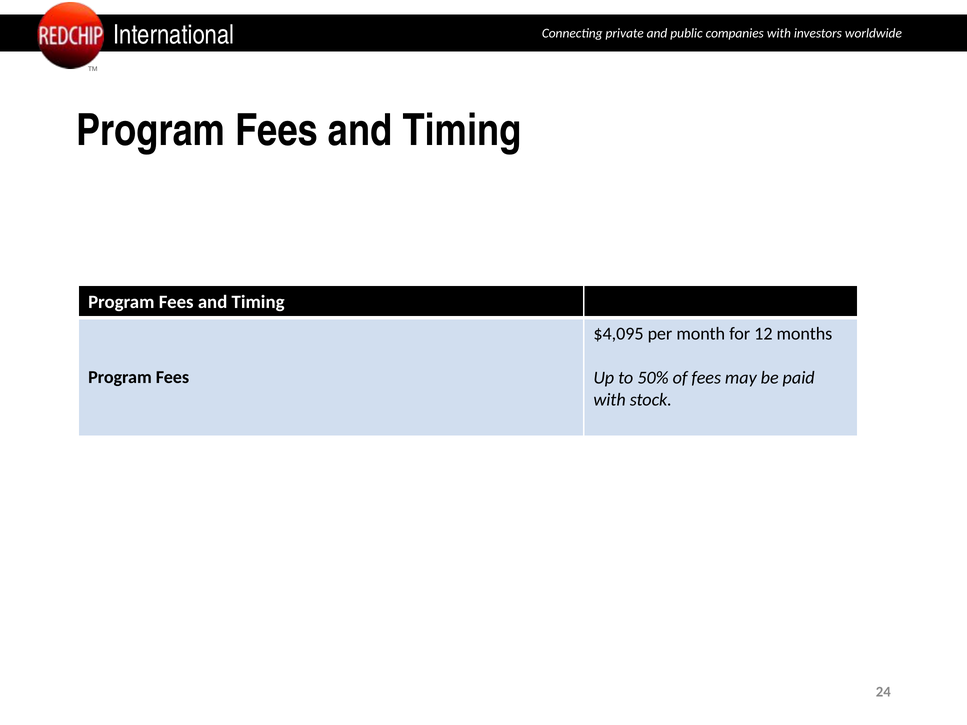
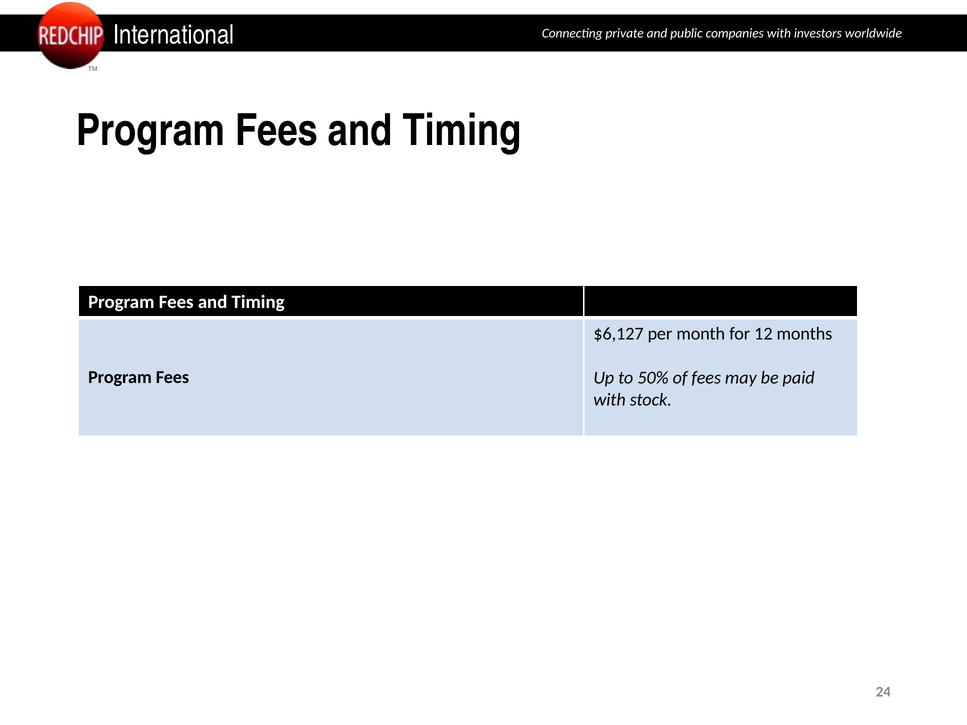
$4,095: $4,095 -> $6,127
